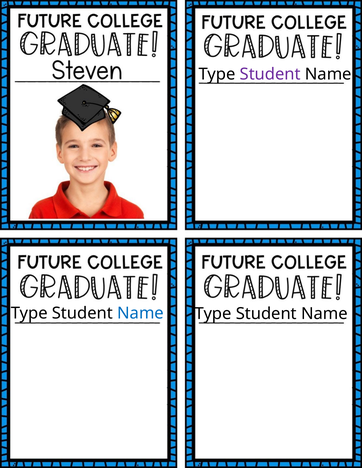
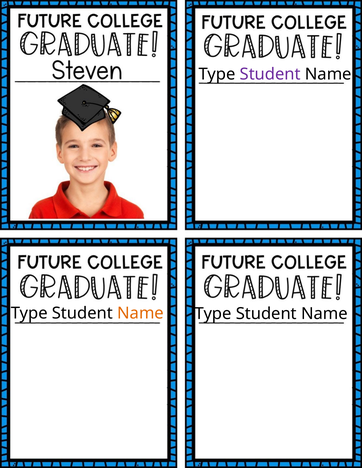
Name at (140, 313) colour: blue -> orange
